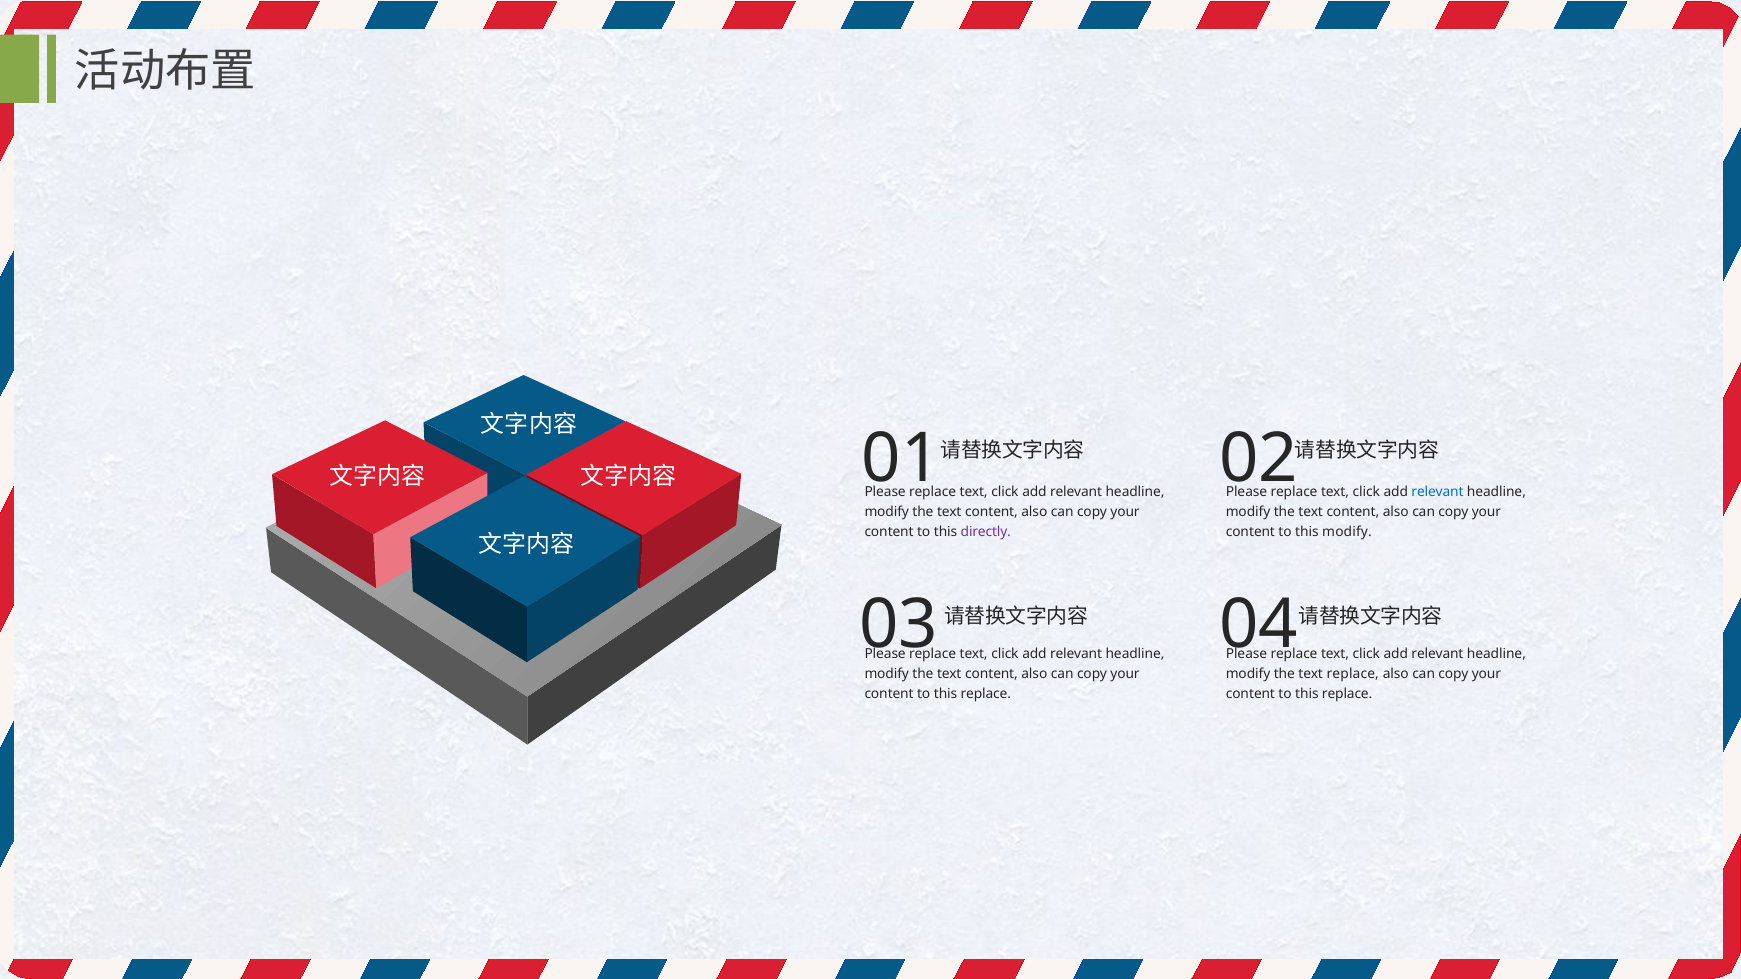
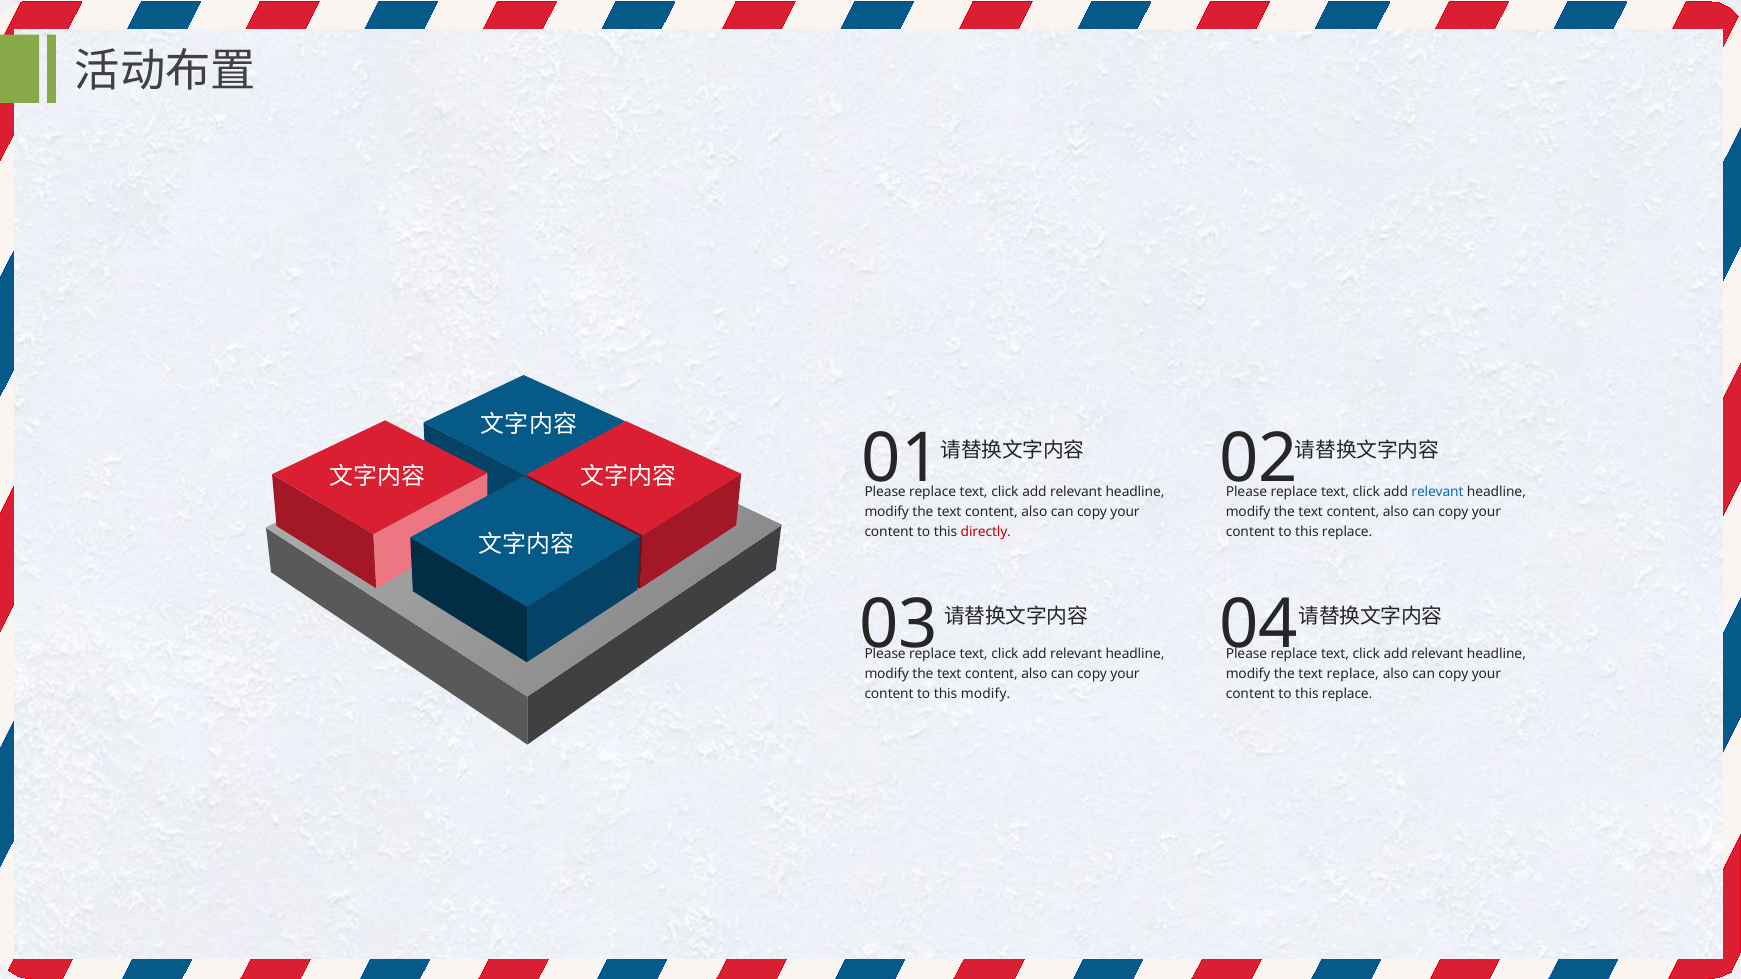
directly colour: purple -> red
modify at (1347, 532): modify -> replace
replace at (986, 694): replace -> modify
